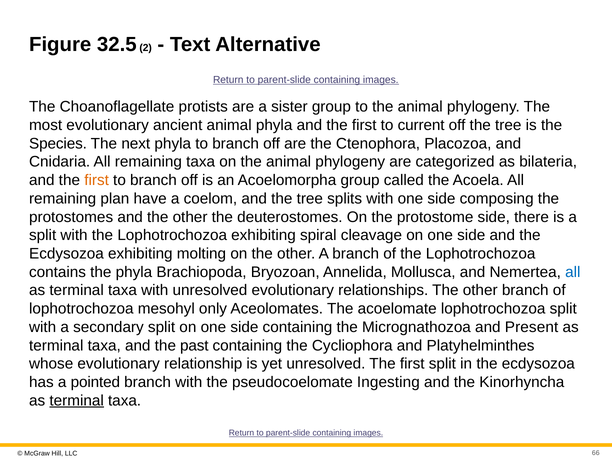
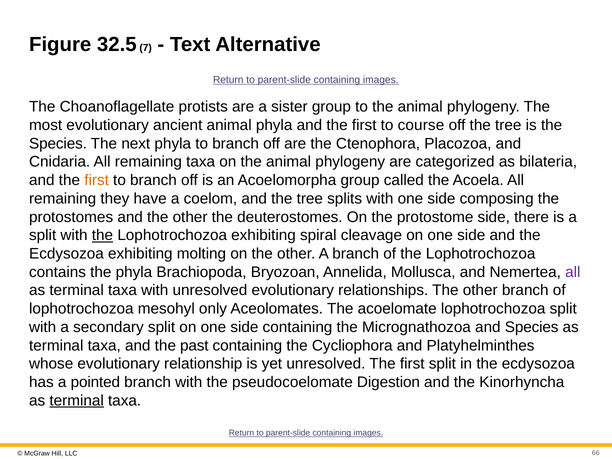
2: 2 -> 7
current: current -> course
plan: plan -> they
the at (102, 235) underline: none -> present
all at (573, 272) colour: blue -> purple
and Present: Present -> Species
Ingesting: Ingesting -> Digestion
